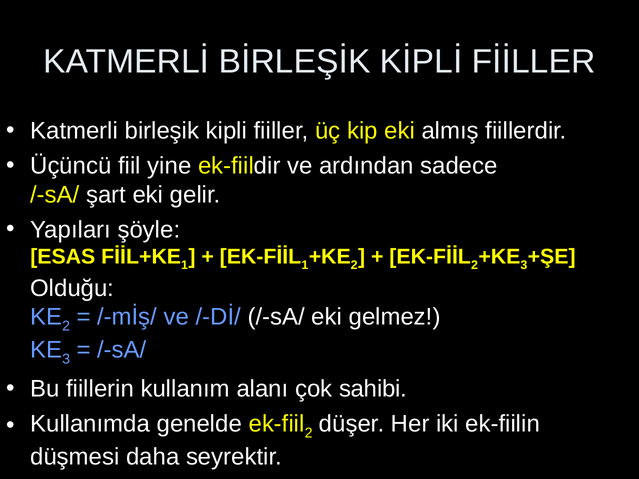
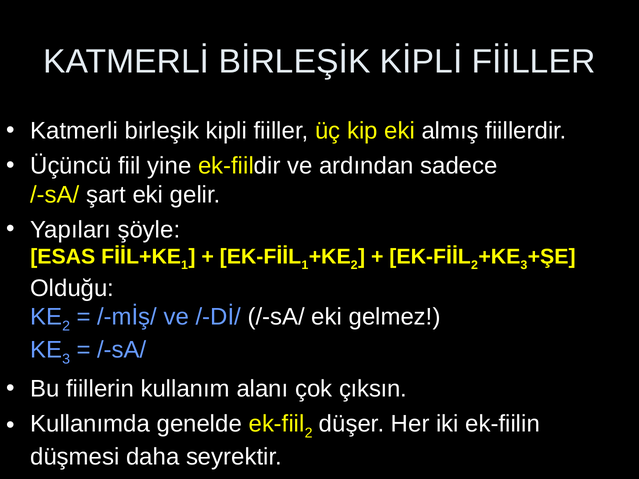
sahibi: sahibi -> çıksın
